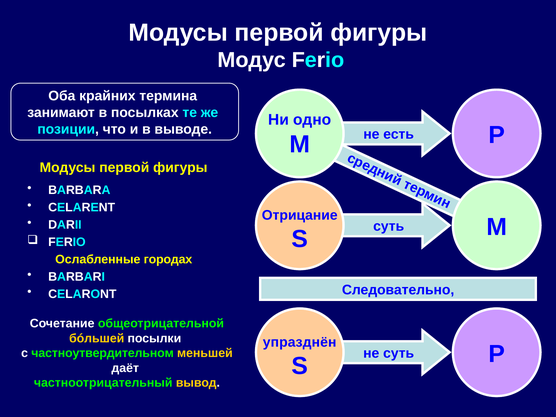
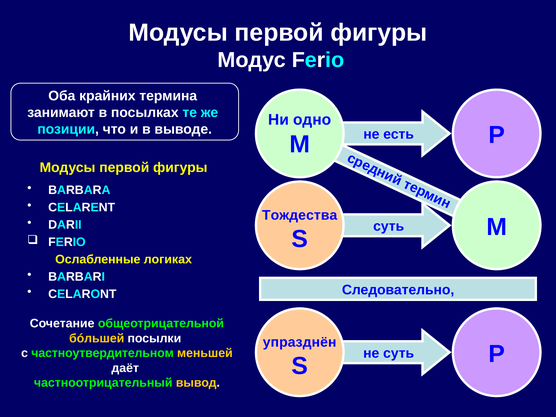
Отрицание: Отрицание -> Тождества
городах: городах -> логиках
